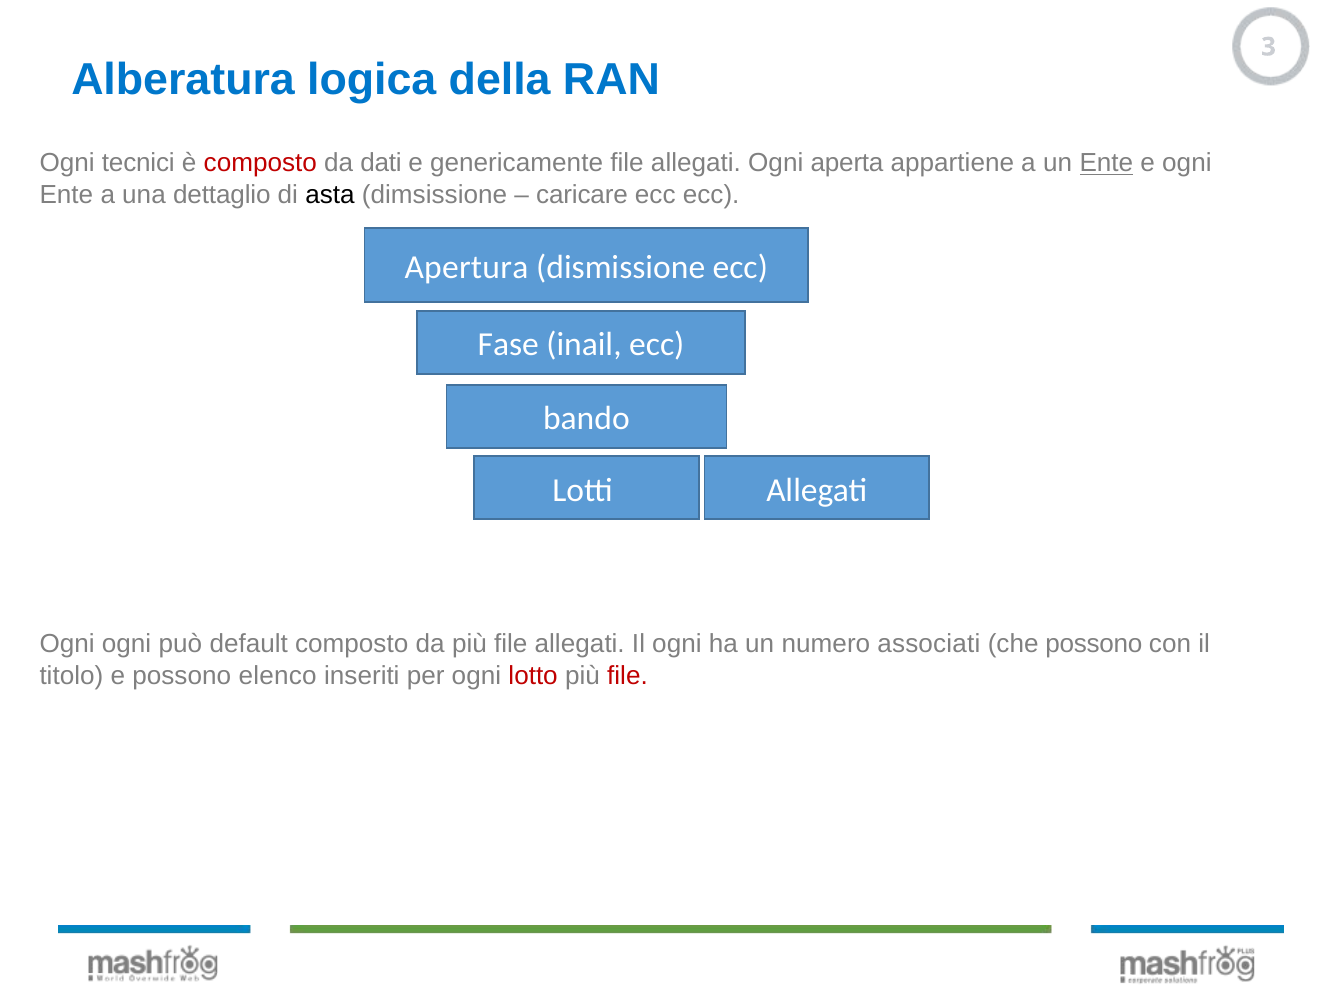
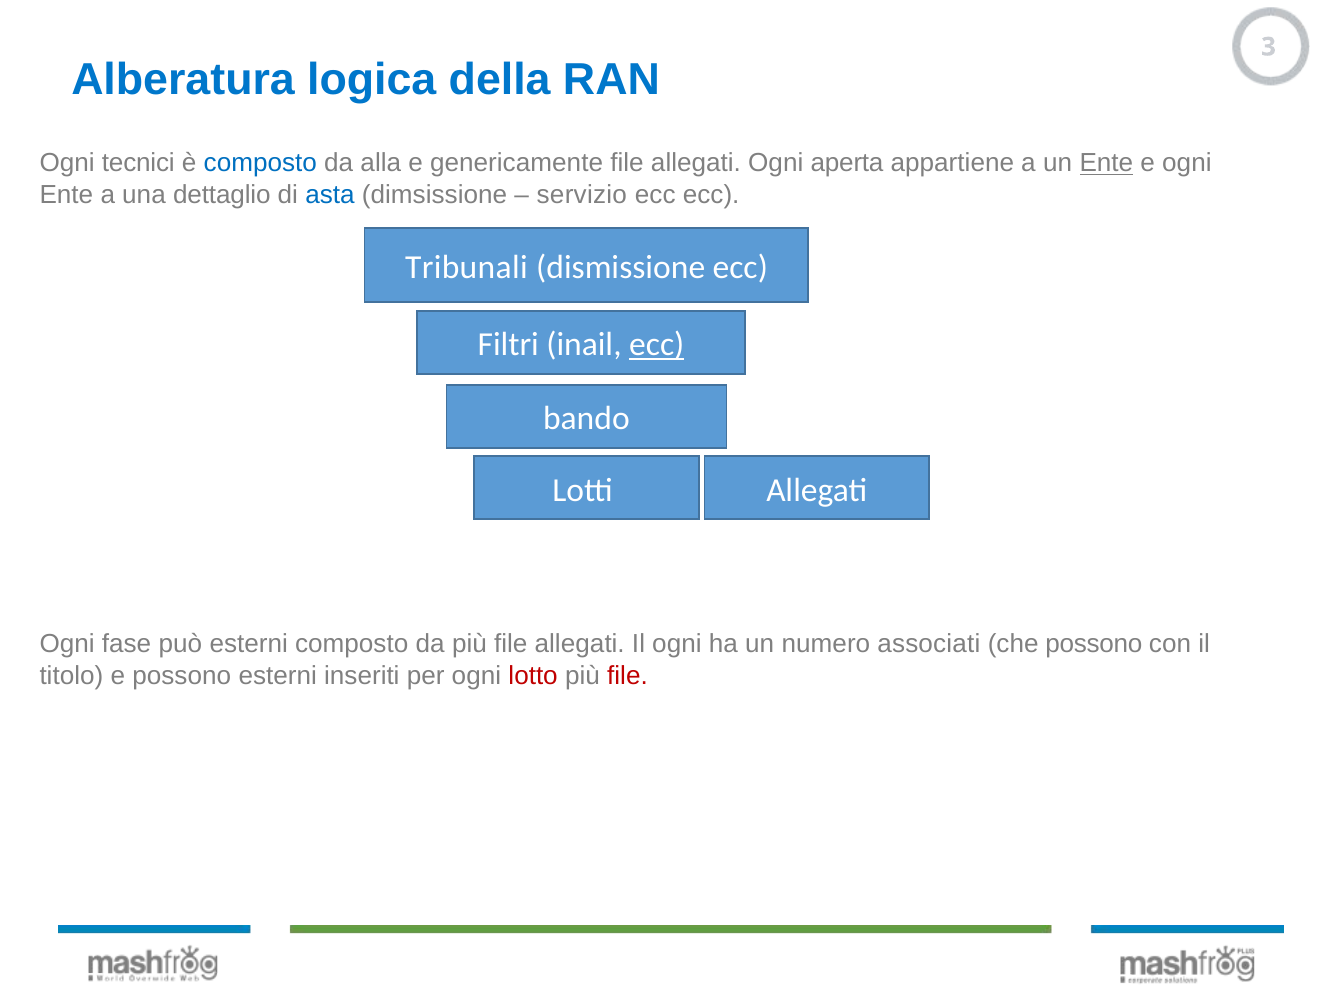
composto at (260, 163) colour: red -> blue
dati: dati -> alla
asta colour: black -> blue
caricare: caricare -> servizio
Apertura: Apertura -> Tribunali
Fase: Fase -> Filtri
ecc at (657, 345) underline: none -> present
Ogni ogni: ogni -> fase
può default: default -> esterni
possono elenco: elenco -> esterni
